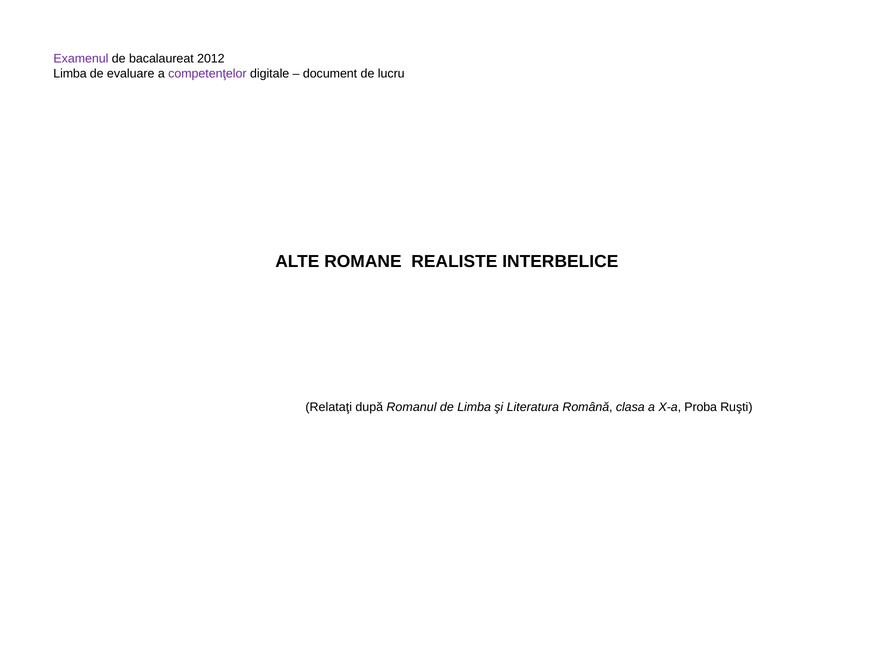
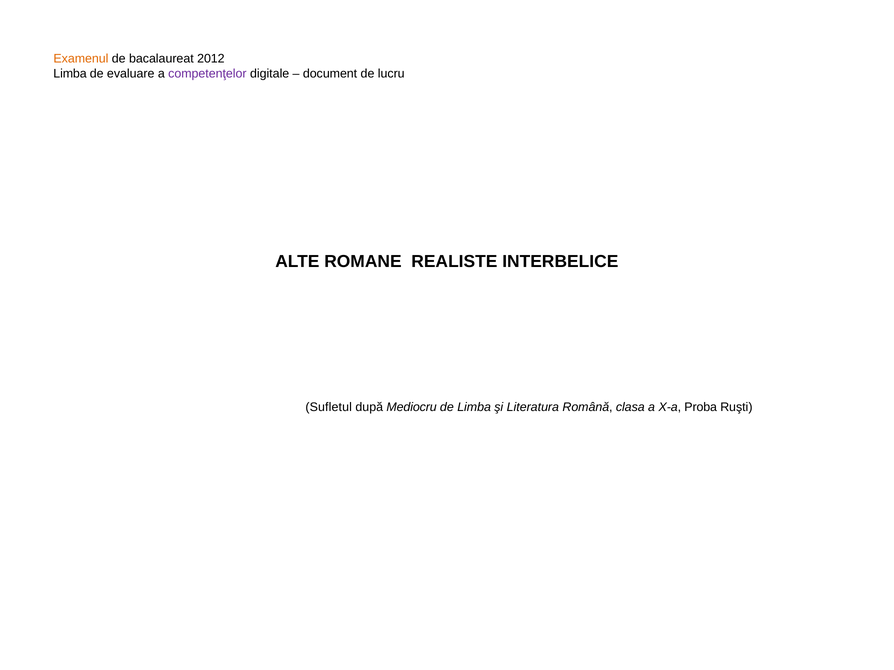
Examenul colour: purple -> orange
Relataţi: Relataţi -> Sufletul
Romanul: Romanul -> Mediocru
